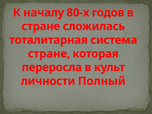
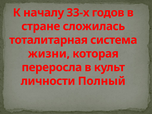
80-х: 80-х -> 33-х
стране at (49, 54): стране -> жизни
